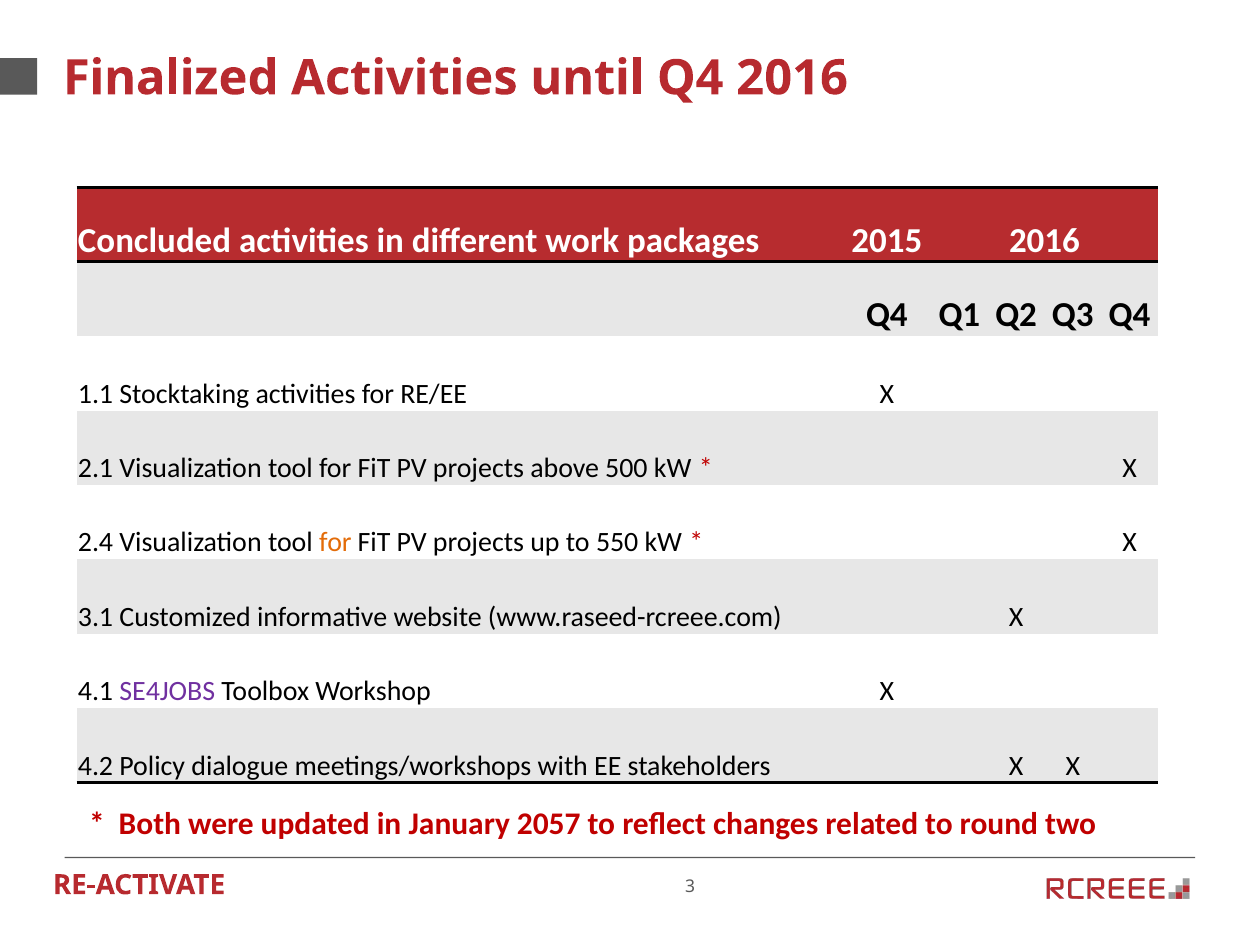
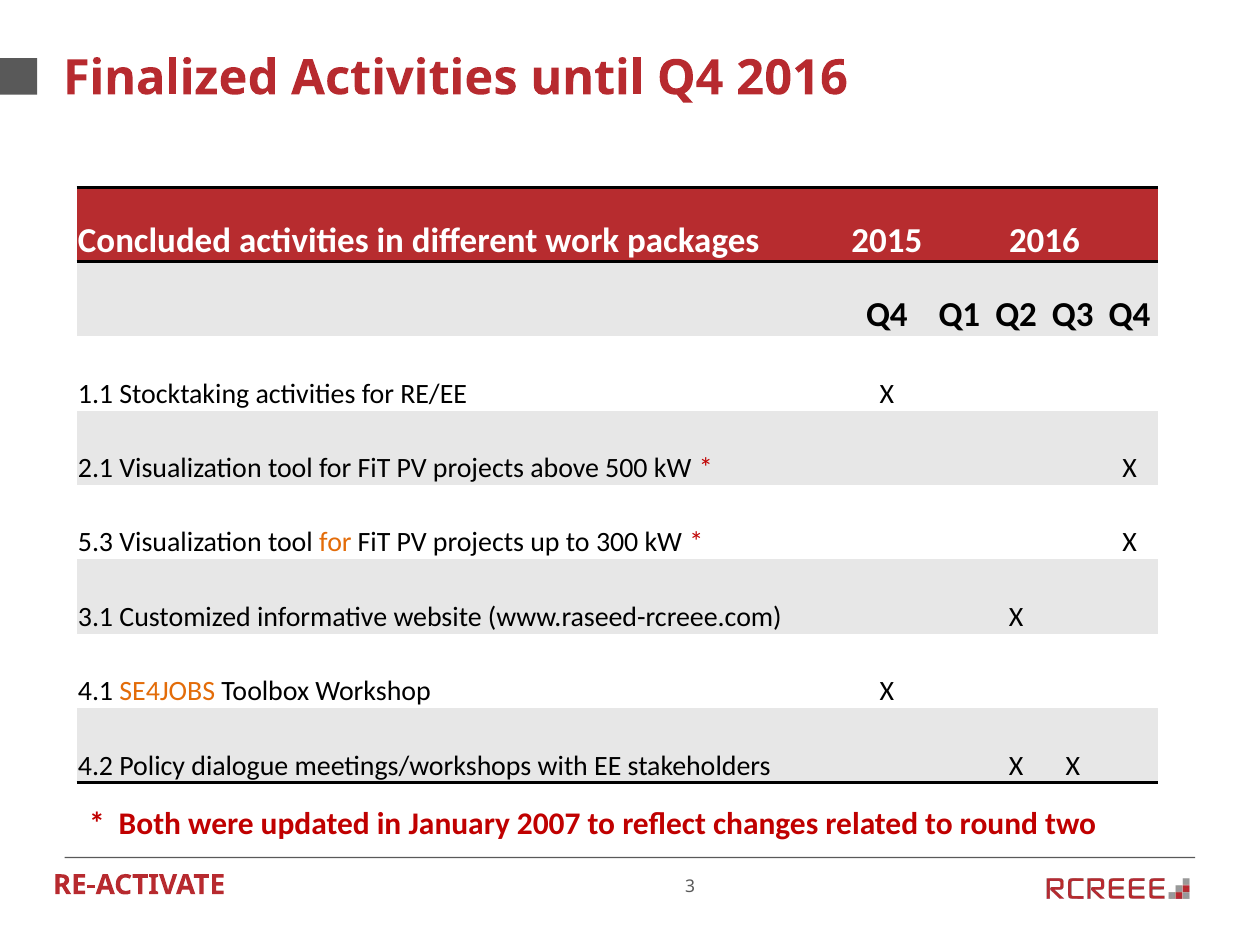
2.4: 2.4 -> 5.3
550: 550 -> 300
SE4JOBS colour: purple -> orange
2057: 2057 -> 2007
